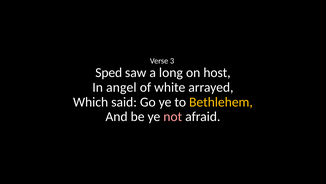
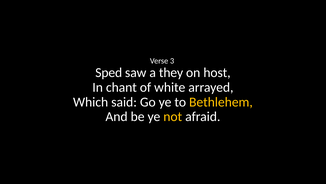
long: long -> they
angel: angel -> chant
not colour: pink -> yellow
